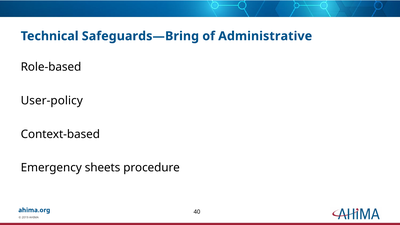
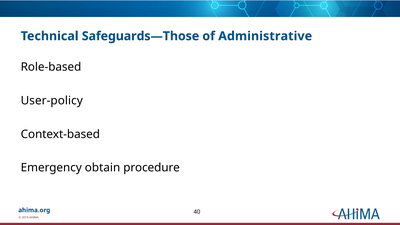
Safeguards—Bring: Safeguards—Bring -> Safeguards—Those
sheets: sheets -> obtain
